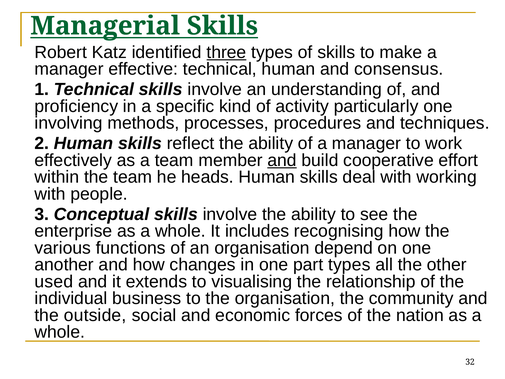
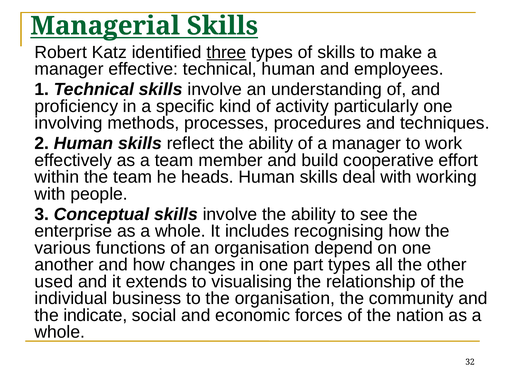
consensus: consensus -> employees
and at (282, 160) underline: present -> none
outside: outside -> indicate
